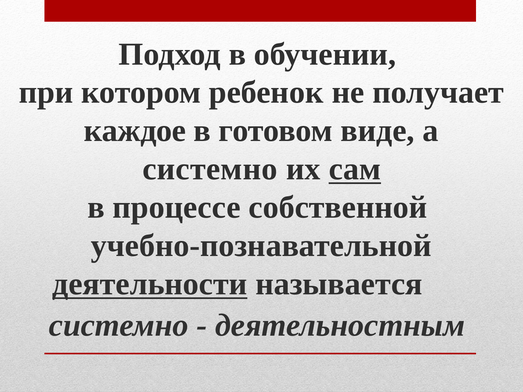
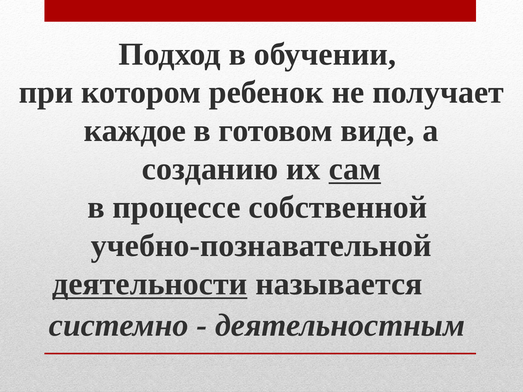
системно at (210, 169): системно -> созданию
